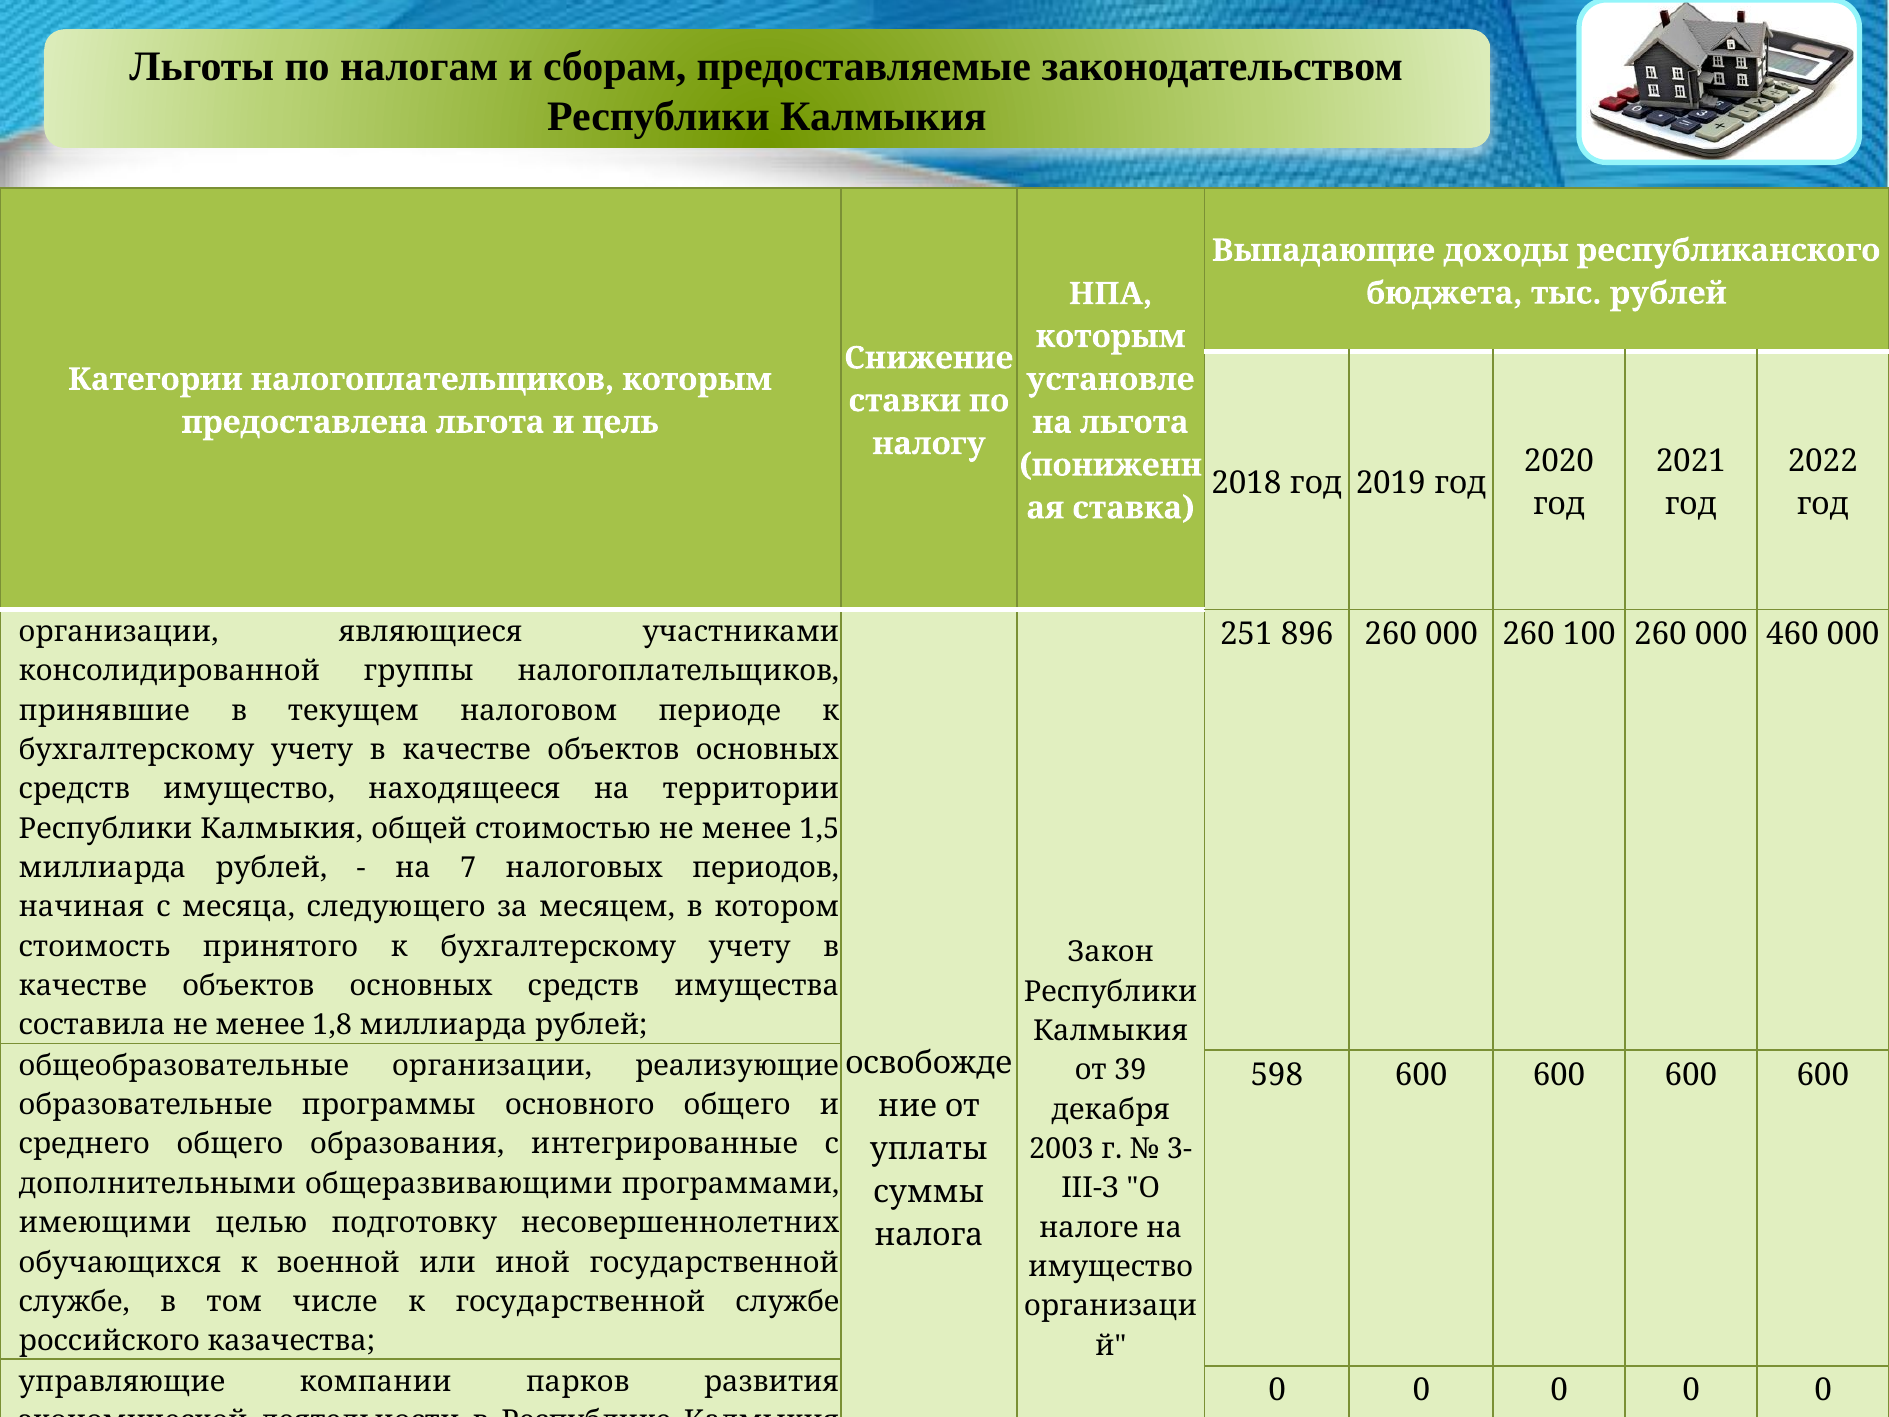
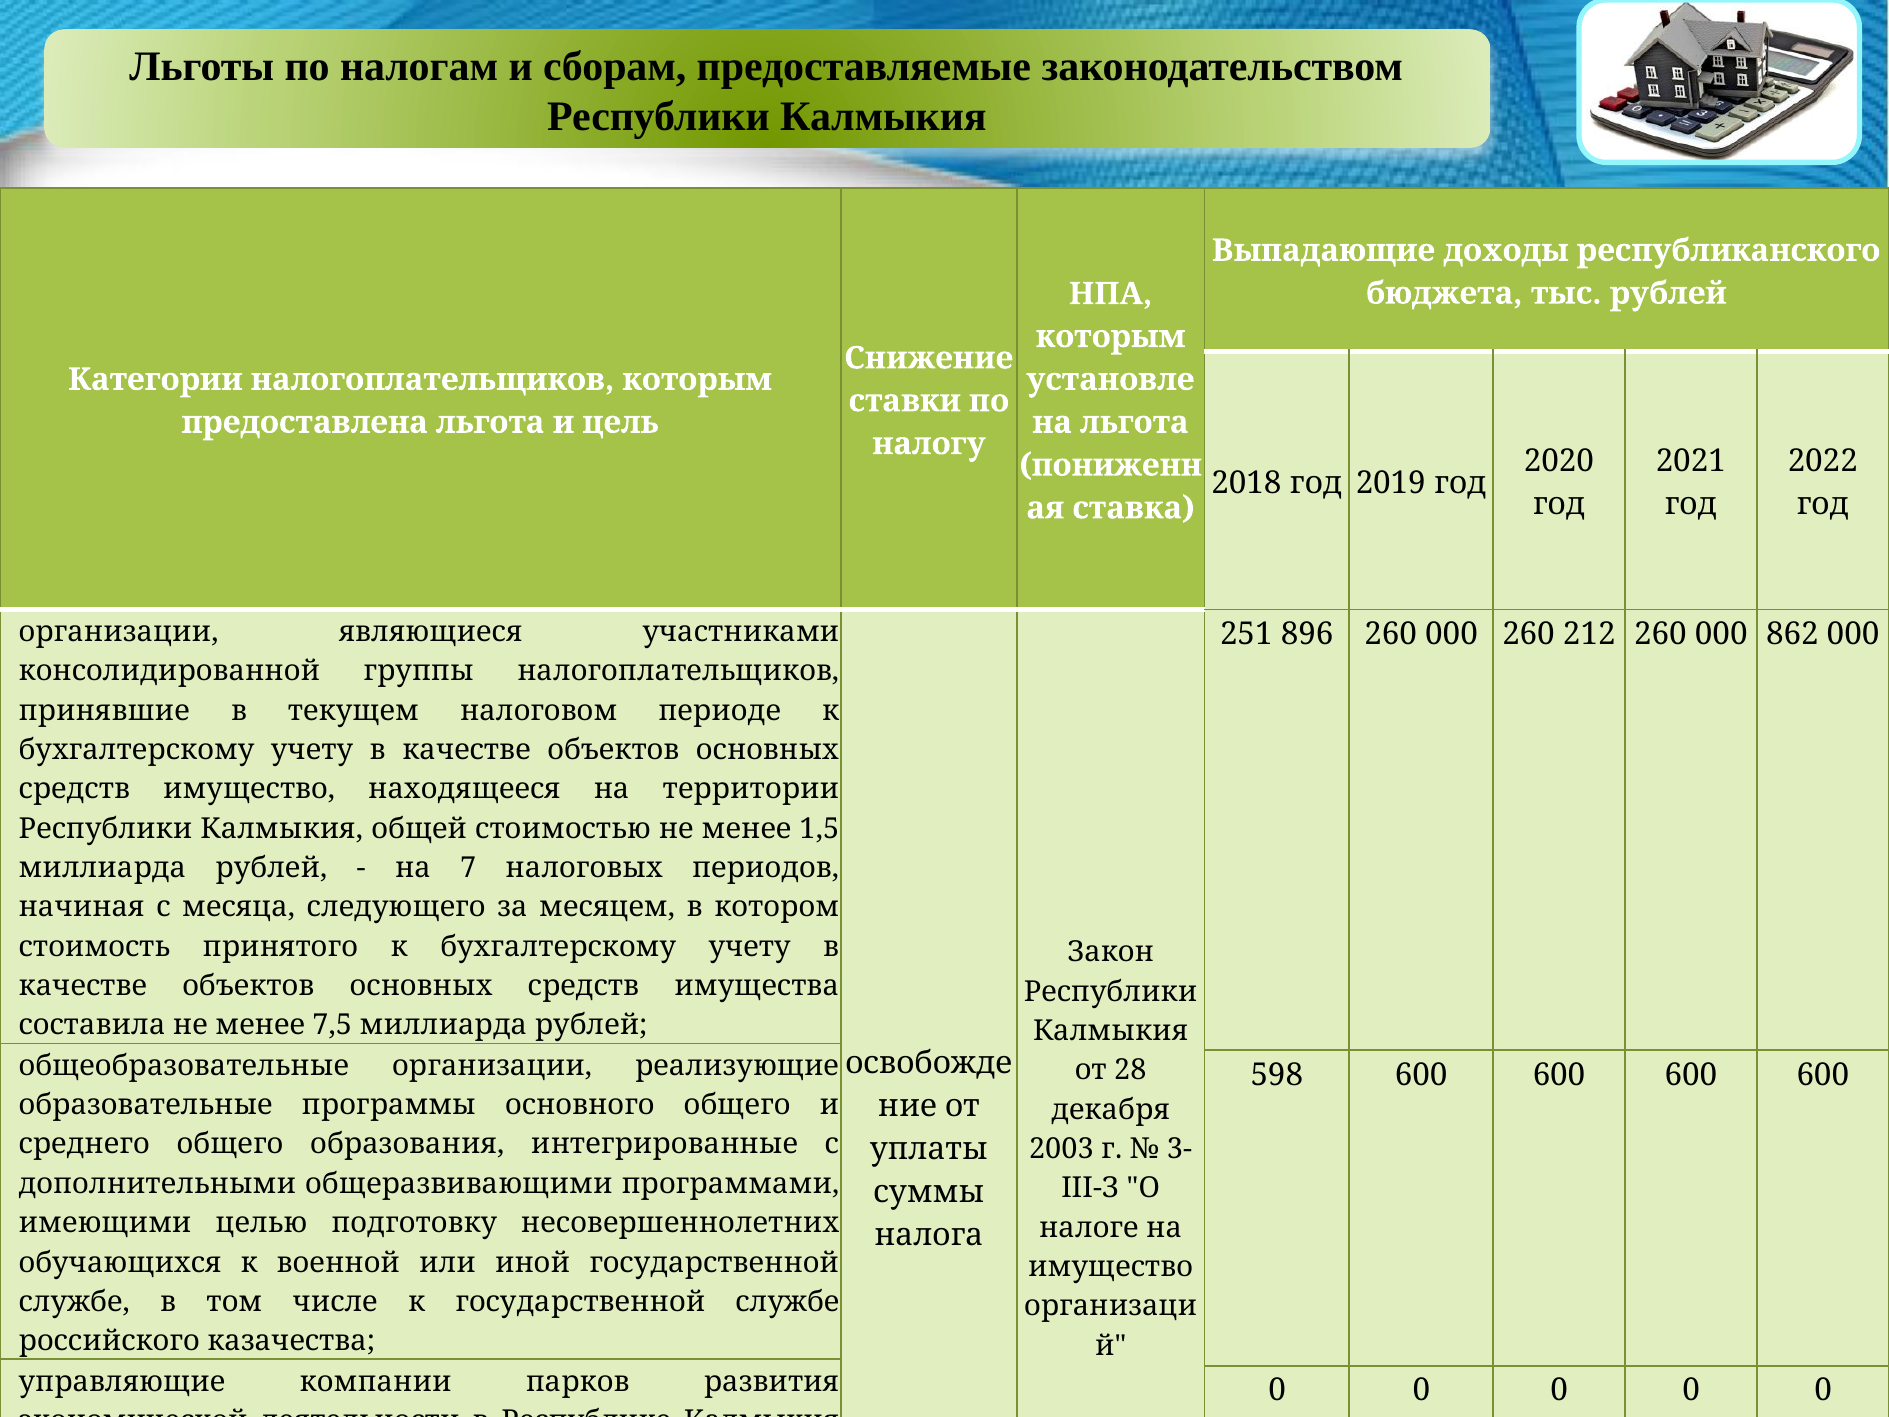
100: 100 -> 212
460: 460 -> 862
1,8: 1,8 -> 7,5
39: 39 -> 28
